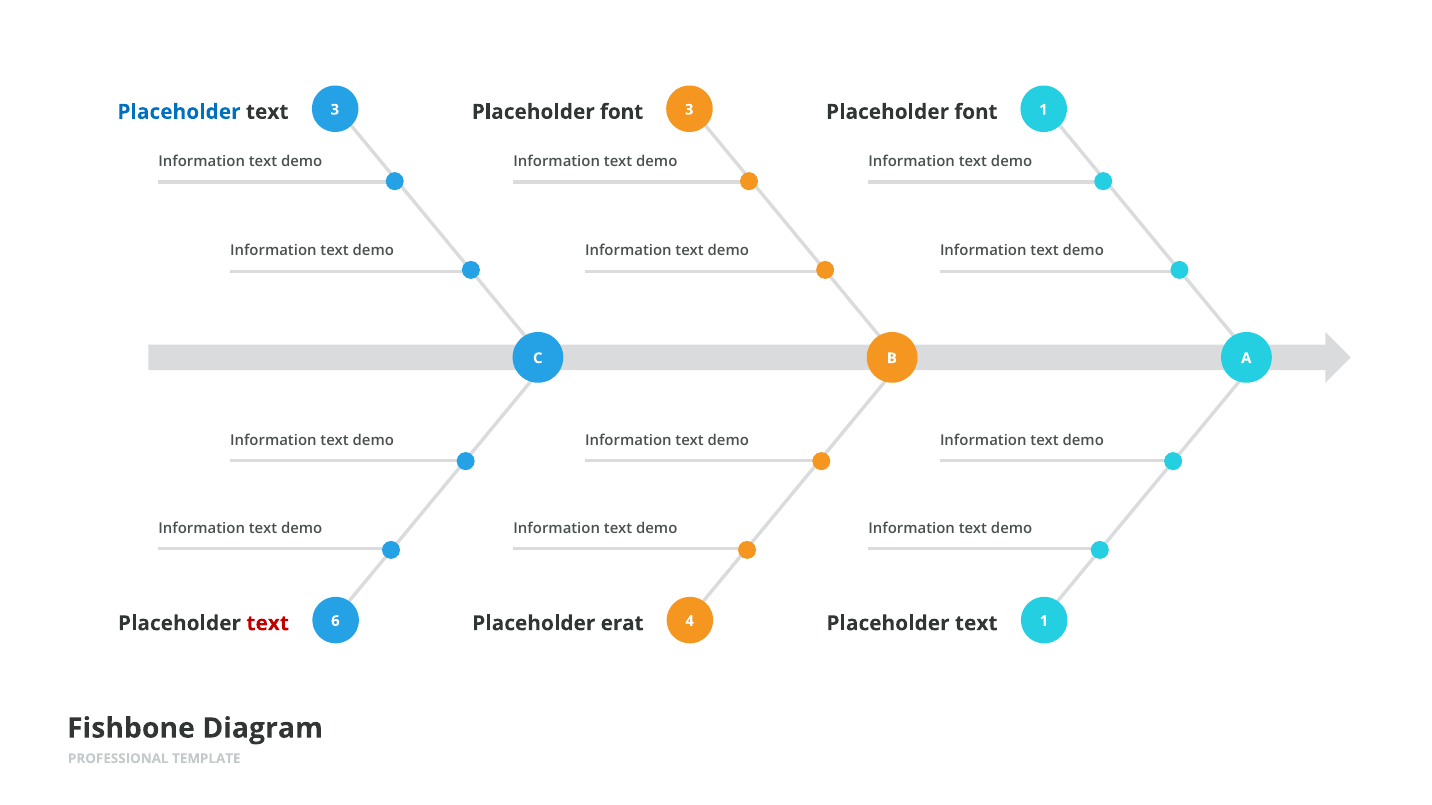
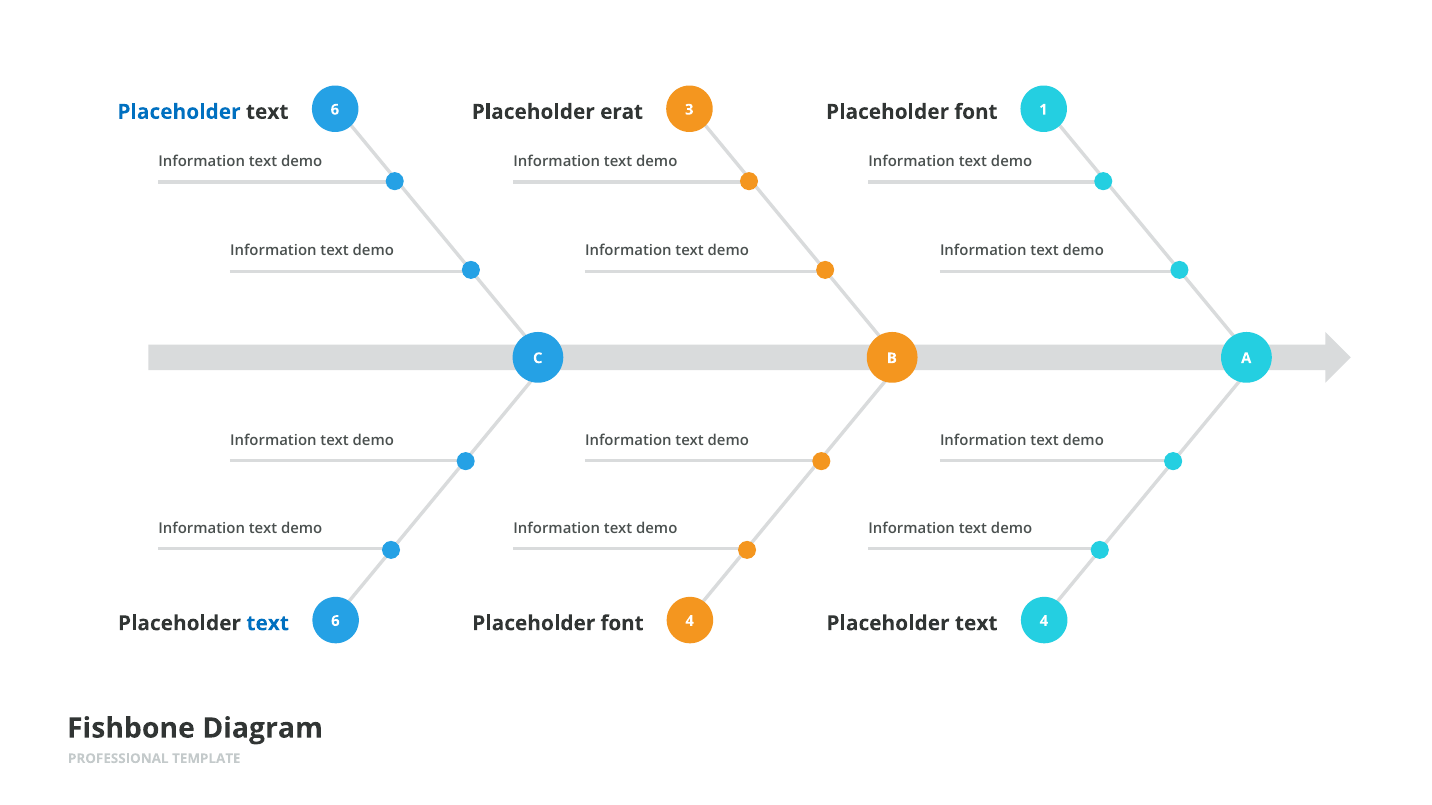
3 at (335, 110): 3 -> 6
font at (622, 112): font -> erat
text at (268, 624) colour: red -> blue
erat at (622, 624): erat -> font
text 1: 1 -> 4
